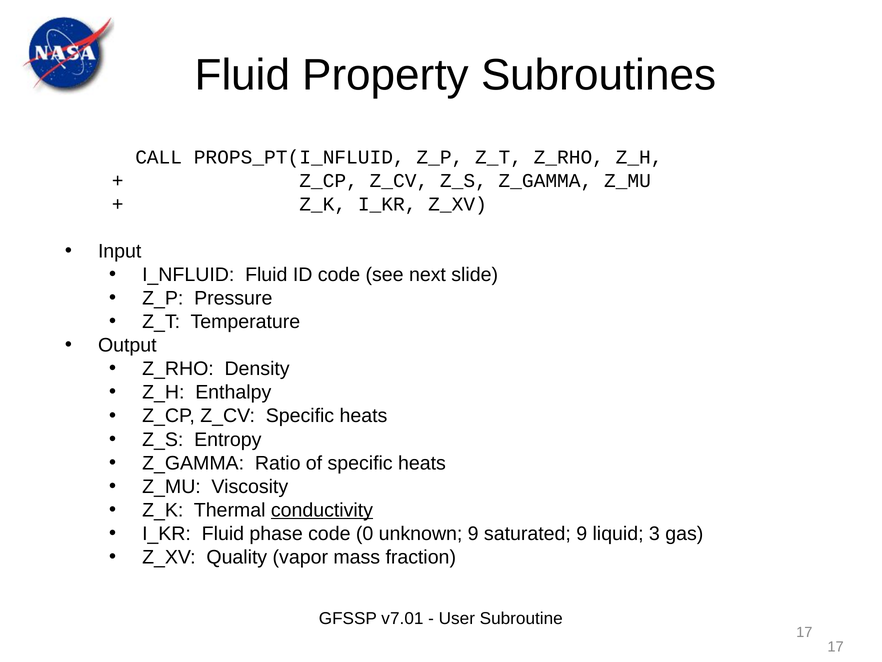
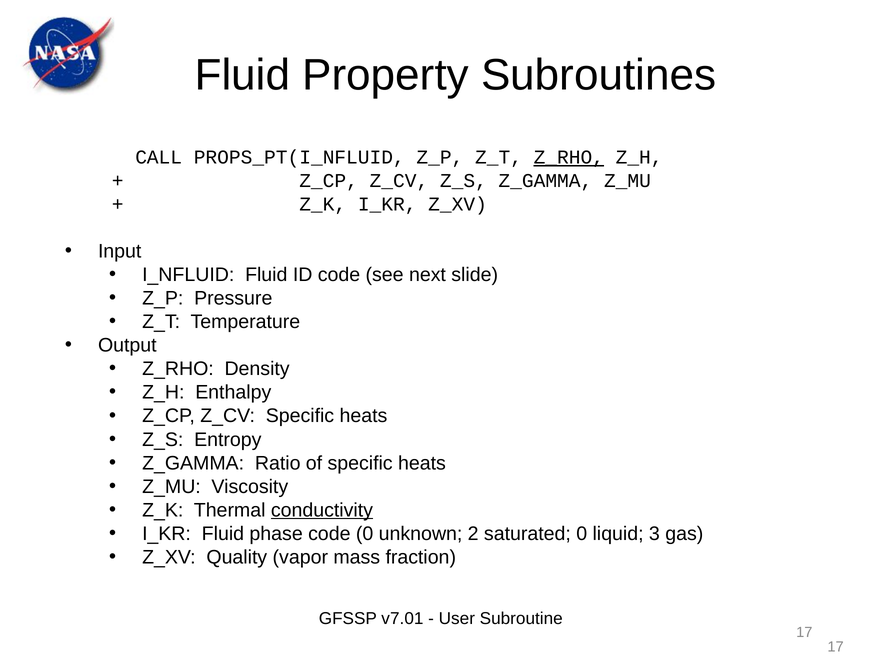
Z_RHO at (569, 157) underline: none -> present
unknown 9: 9 -> 2
saturated 9: 9 -> 0
